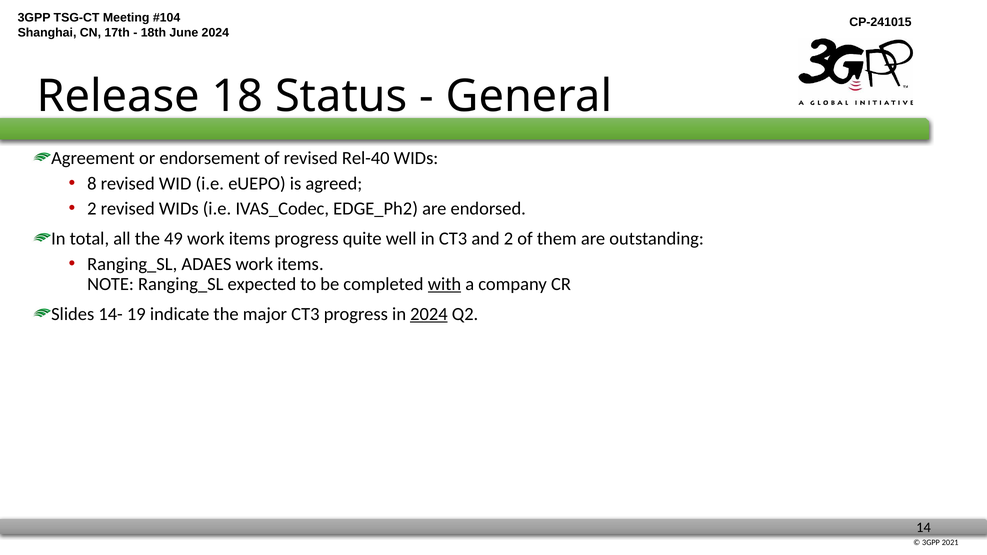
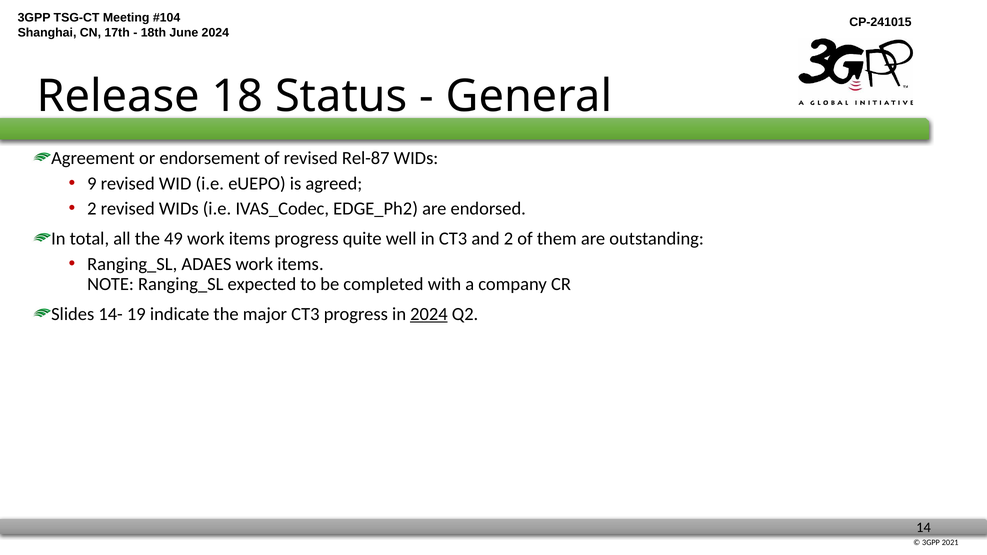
Rel-40: Rel-40 -> Rel-87
8: 8 -> 9
with underline: present -> none
